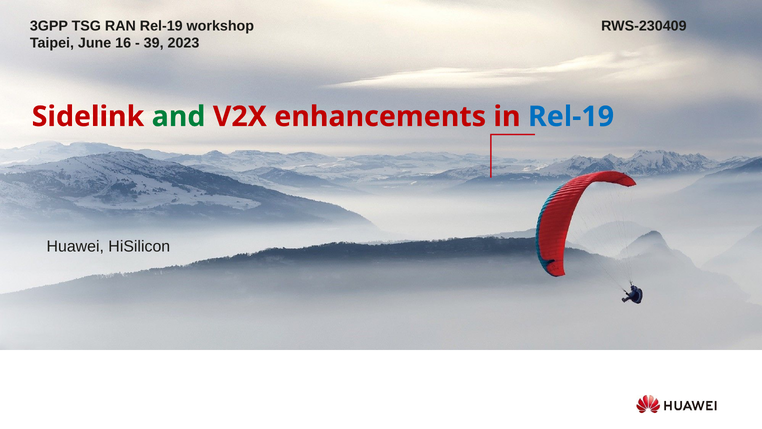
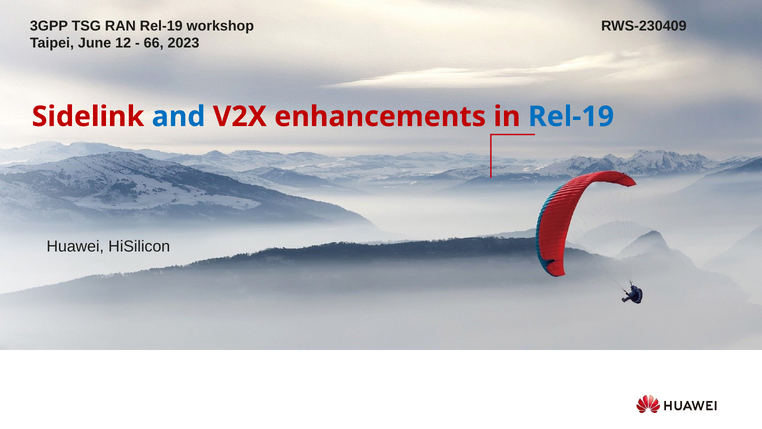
16: 16 -> 12
39: 39 -> 66
and colour: green -> blue
